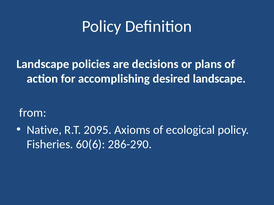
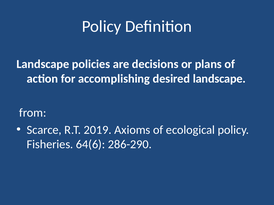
Native: Native -> Scarce
2095: 2095 -> 2019
60(6: 60(6 -> 64(6
